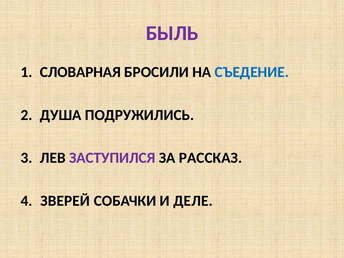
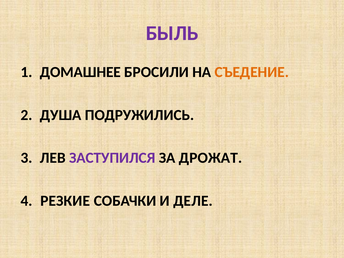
СЛОВАРНАЯ: СЛОВАРНАЯ -> ДОМАШНЕЕ
СЪЕДЕНИЕ colour: blue -> orange
РАССКАЗ: РАССКАЗ -> ДРОЖАТ
ЗВЕРЕЙ: ЗВЕРЕЙ -> РЕЗКИЕ
